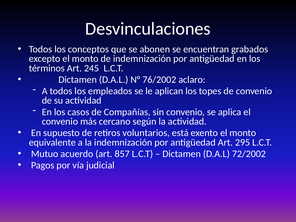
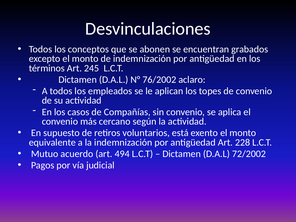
295: 295 -> 228
857: 857 -> 494
